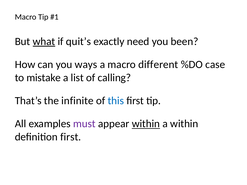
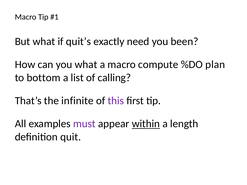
what at (44, 42) underline: present -> none
you ways: ways -> what
different: different -> compute
case: case -> plan
mistake: mistake -> bottom
this colour: blue -> purple
a within: within -> length
definition first: first -> quit
